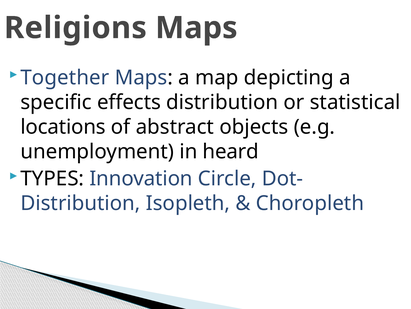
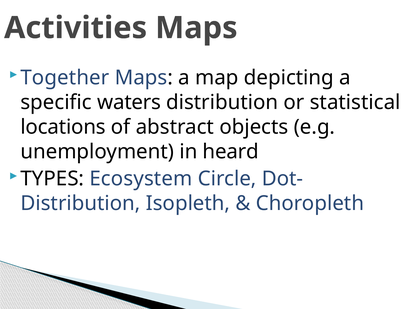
Religions: Religions -> Activities
effects: effects -> waters
Innovation: Innovation -> Ecosystem
